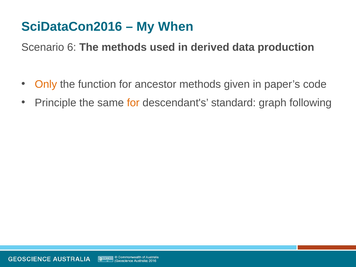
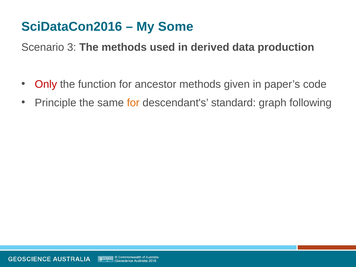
When: When -> Some
6: 6 -> 3
Only colour: orange -> red
